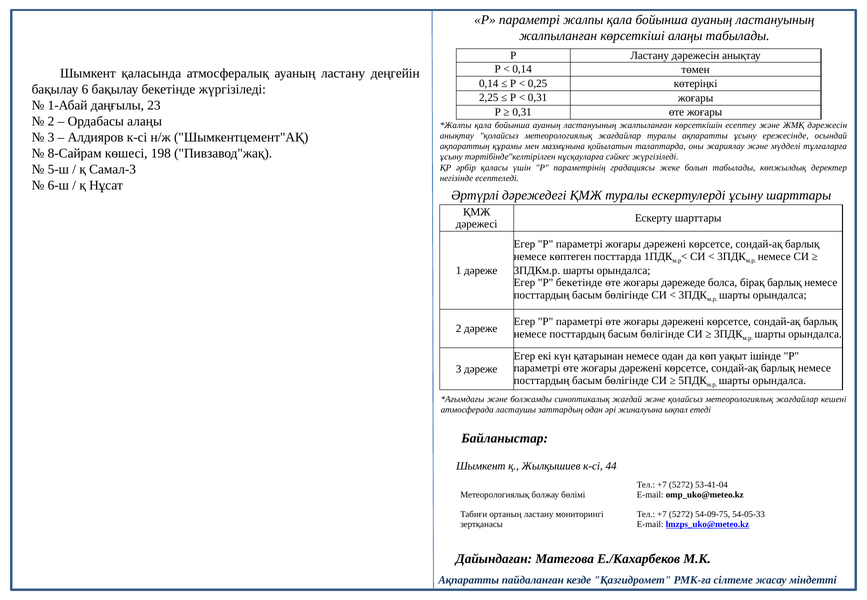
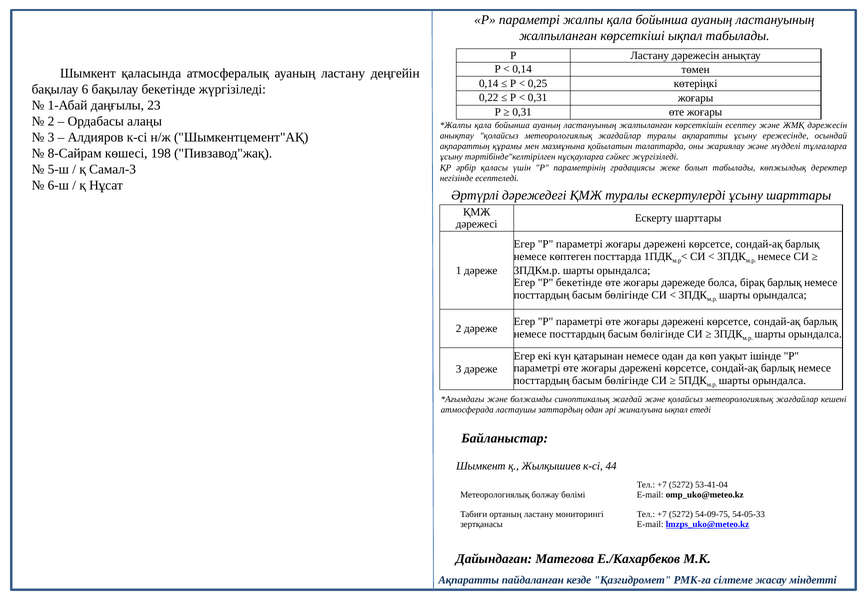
көрсеткіші алаңы: алаңы -> ықпал
2,25: 2,25 -> 0,22
